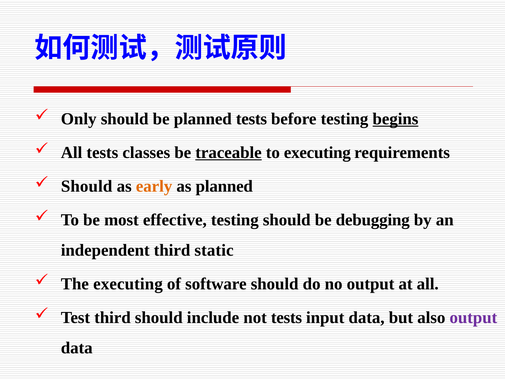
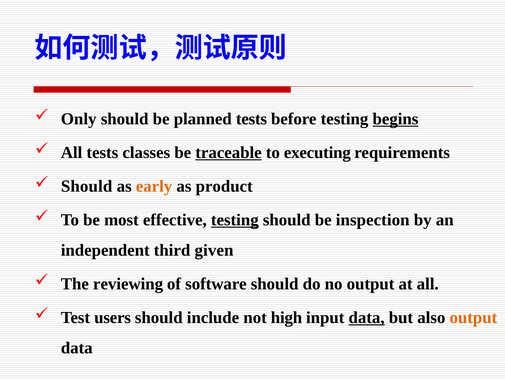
as planned: planned -> product
testing at (235, 220) underline: none -> present
debugging: debugging -> inspection
static: static -> given
The executing: executing -> reviewing
Test third: third -> users
not tests: tests -> high
data at (367, 317) underline: none -> present
output at (473, 317) colour: purple -> orange
